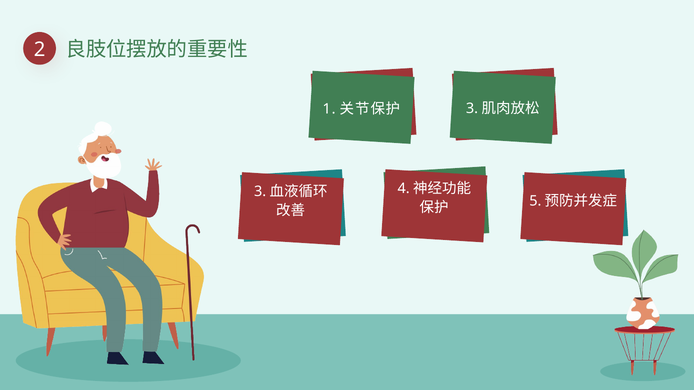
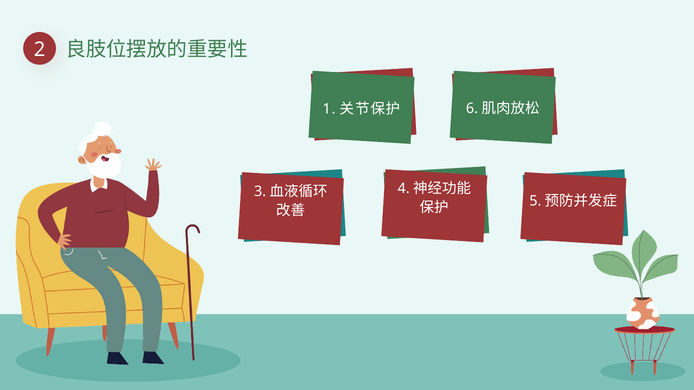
3 at (472, 108): 3 -> 6
